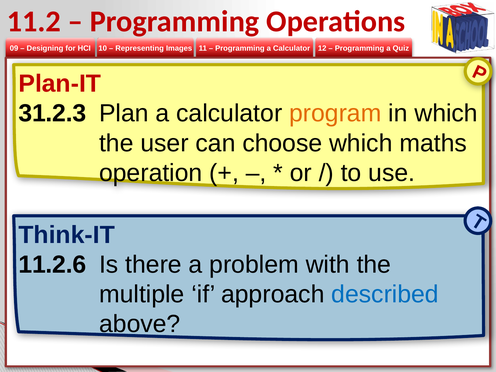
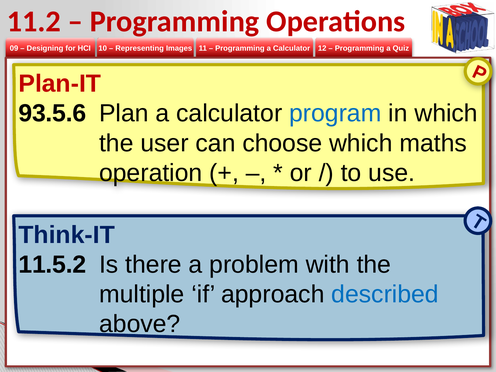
31.2.3: 31.2.3 -> 93.5.6
program colour: orange -> blue
11.2.6: 11.2.6 -> 11.5.2
